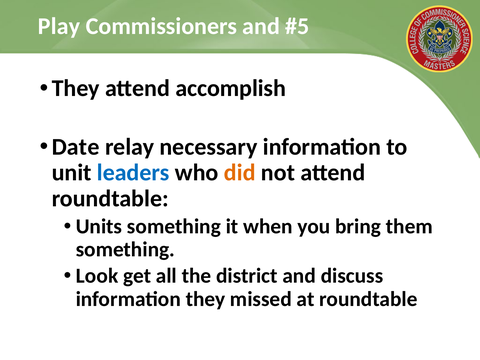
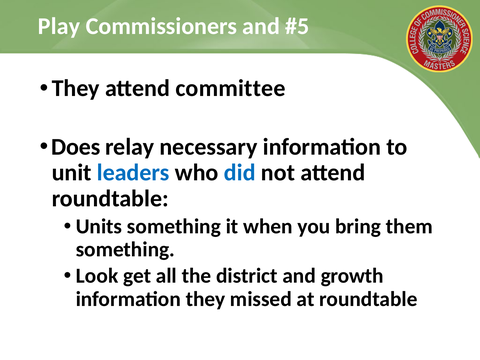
accomplish: accomplish -> committee
Date: Date -> Does
did colour: orange -> blue
discuss: discuss -> growth
